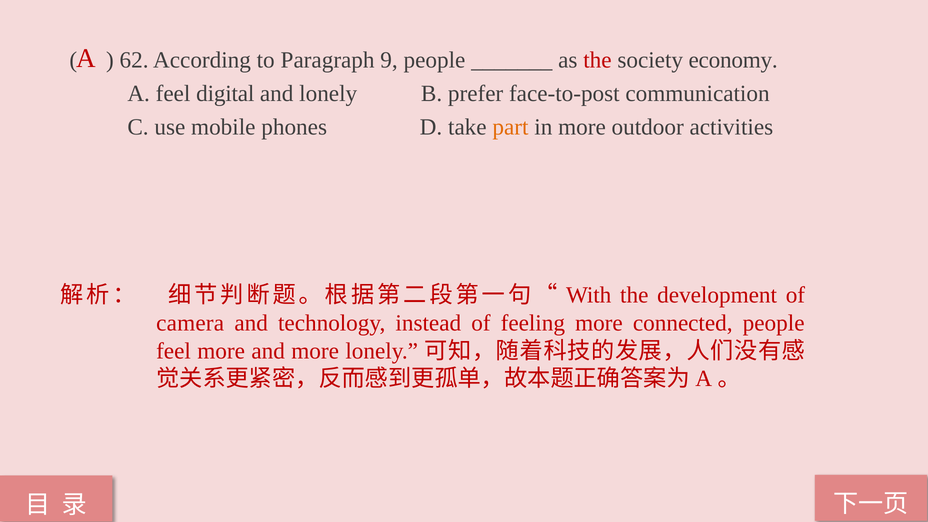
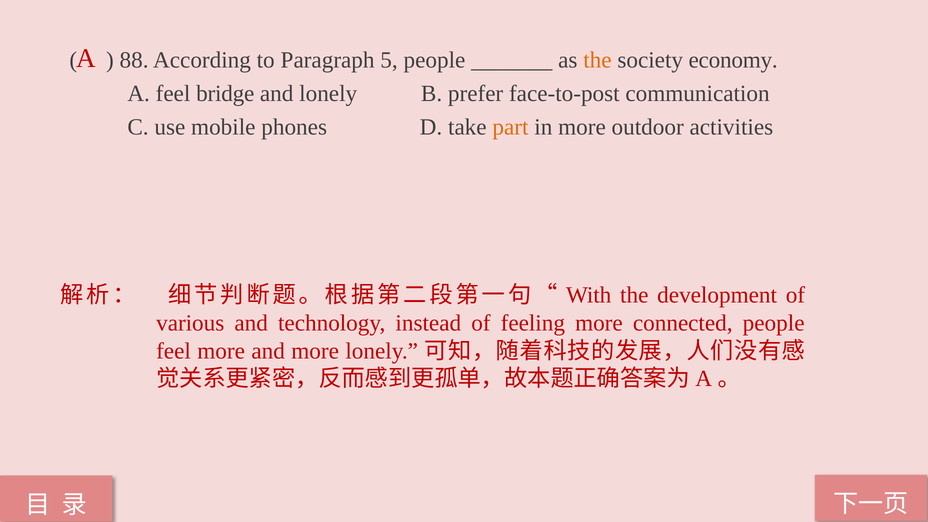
62: 62 -> 88
9: 9 -> 5
the at (597, 60) colour: red -> orange
digital: digital -> bridge
camera: camera -> various
